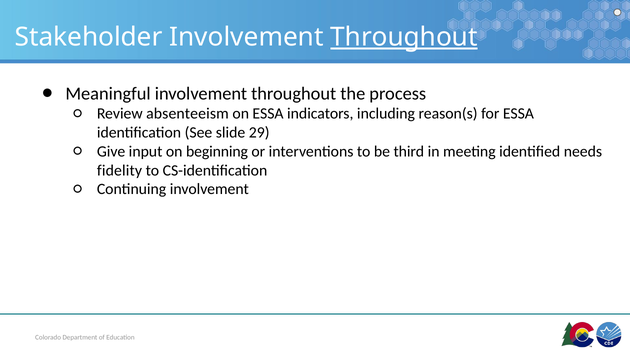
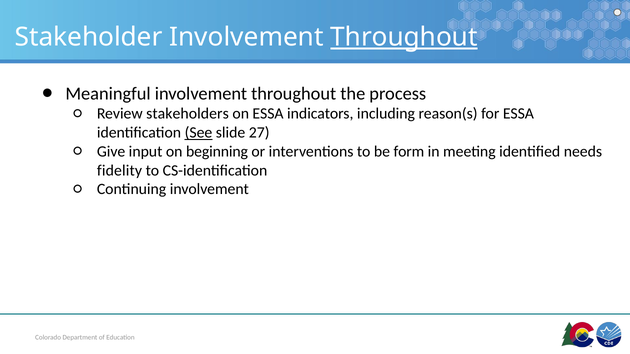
absenteeism: absenteeism -> stakeholders
See underline: none -> present
29: 29 -> 27
third: third -> form
